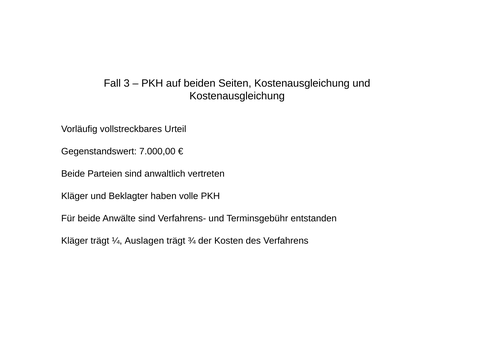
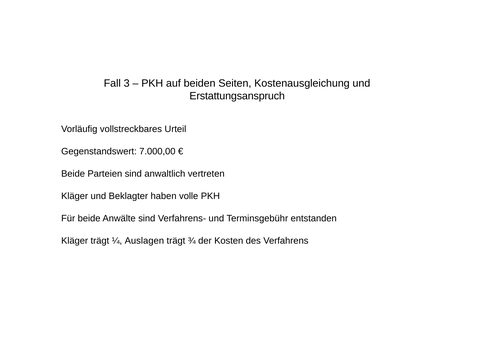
Kostenausgleichung at (237, 96): Kostenausgleichung -> Erstattungsanspruch
